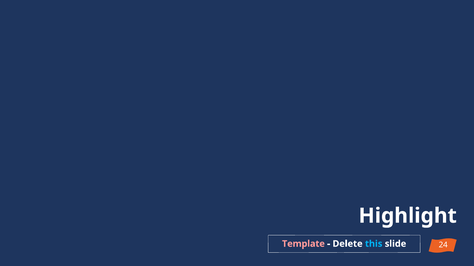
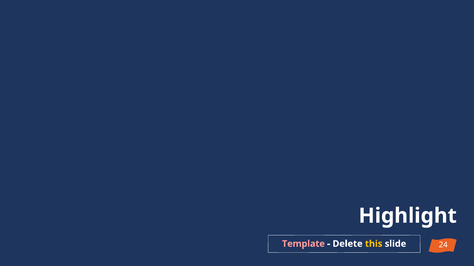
this colour: light blue -> yellow
